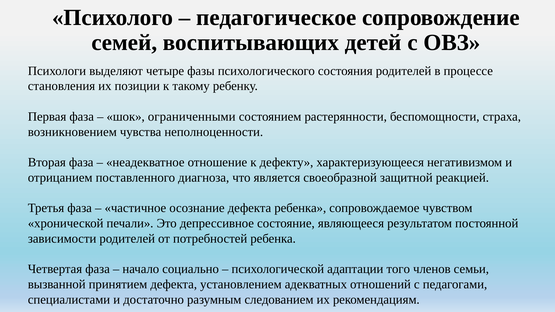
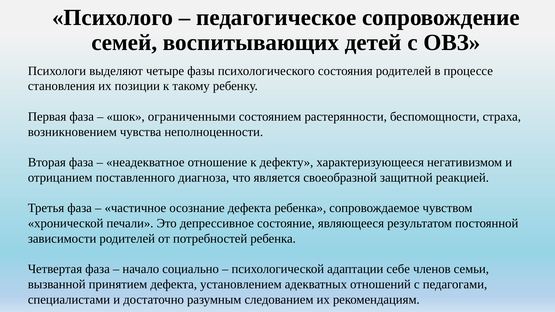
того: того -> себе
